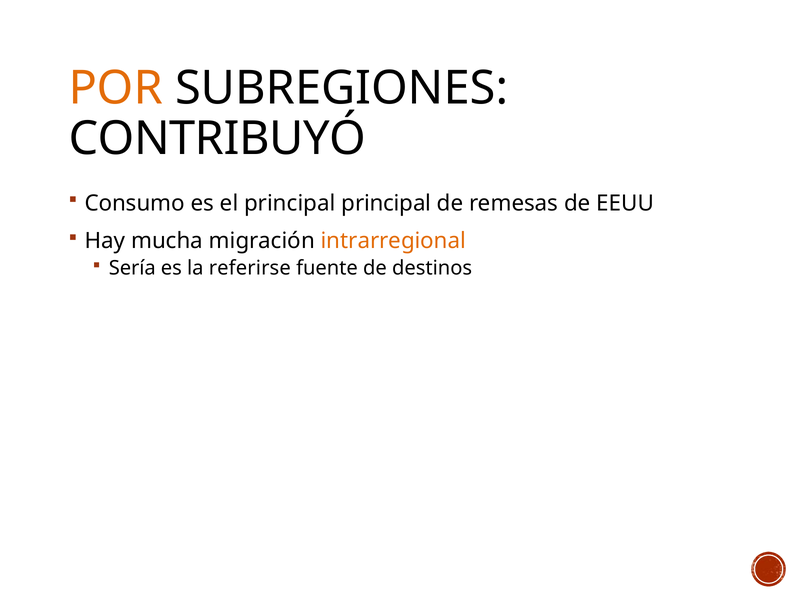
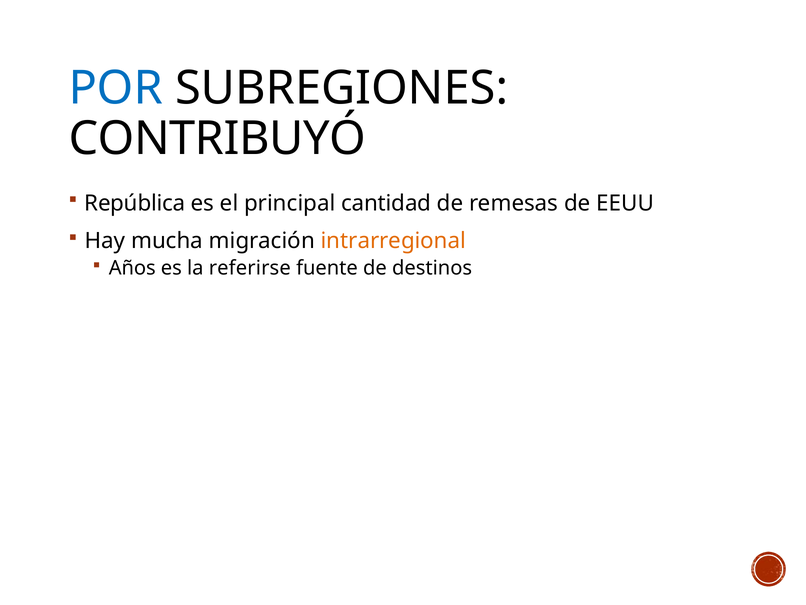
POR colour: orange -> blue
Consumo: Consumo -> República
principal principal: principal -> cantidad
Sería: Sería -> Años
